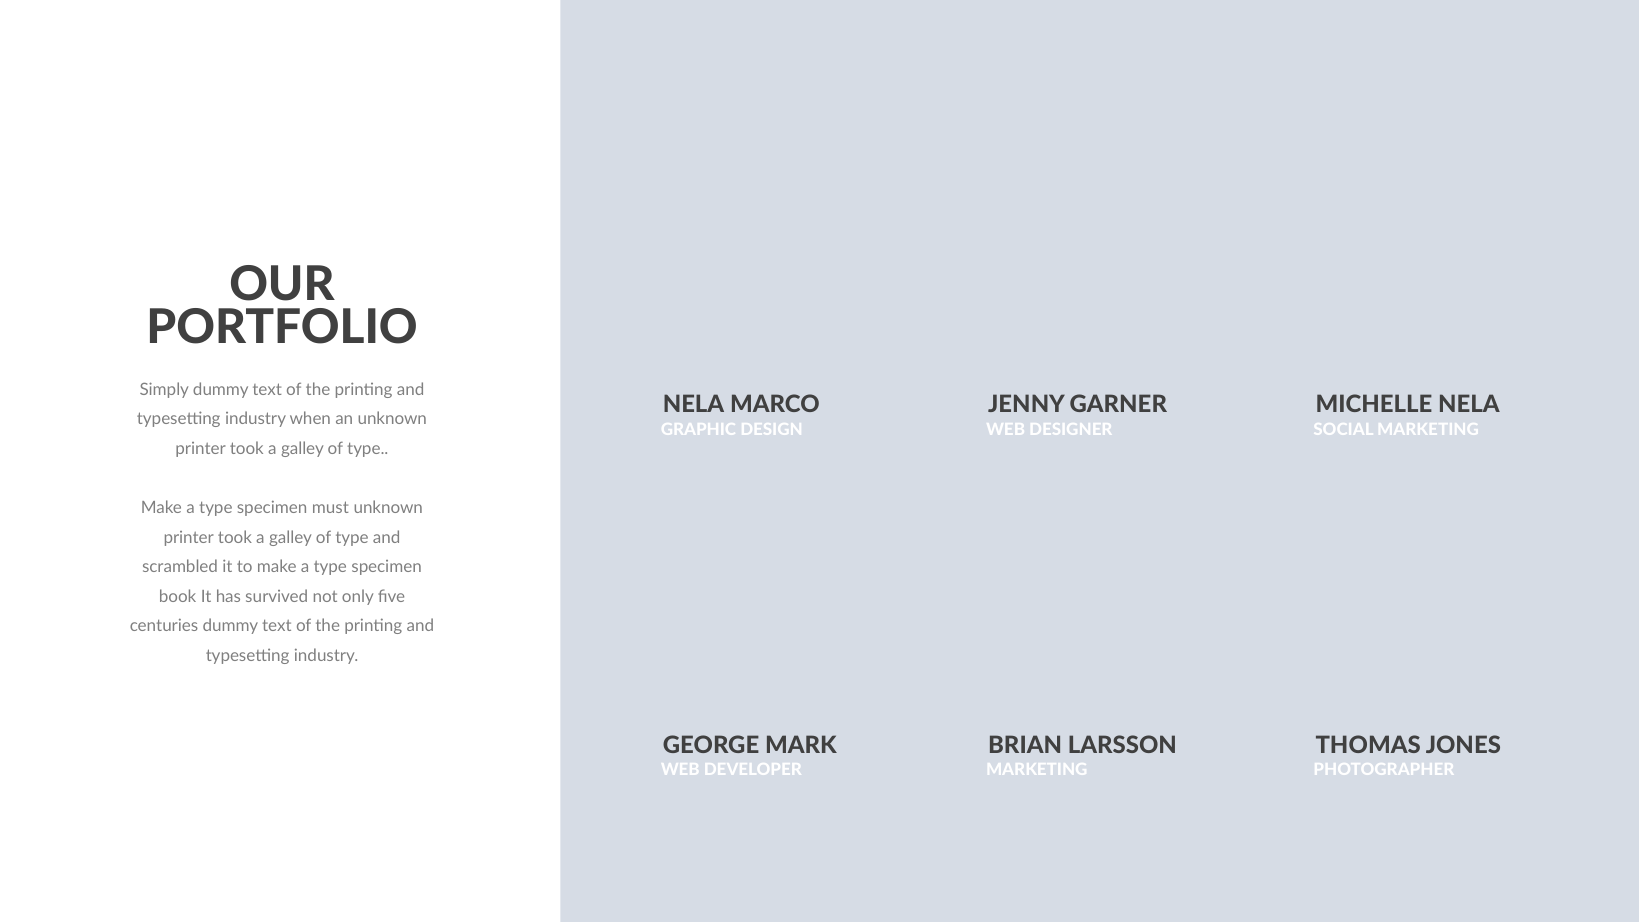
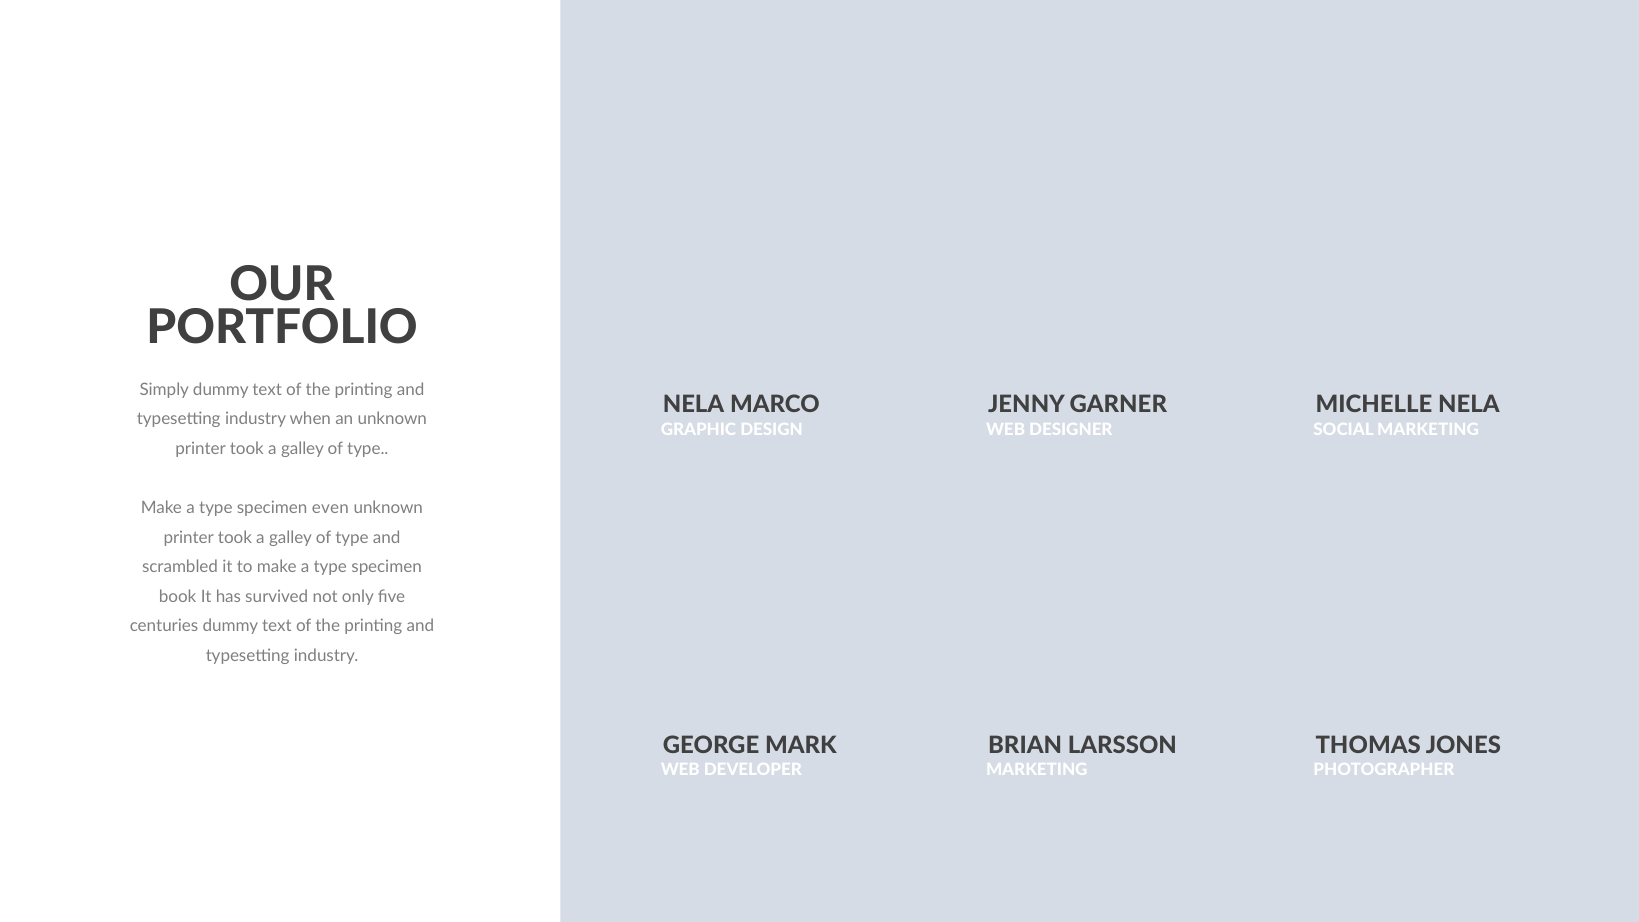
must: must -> even
